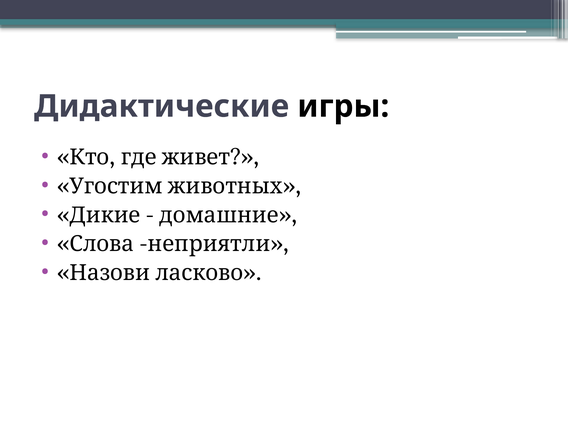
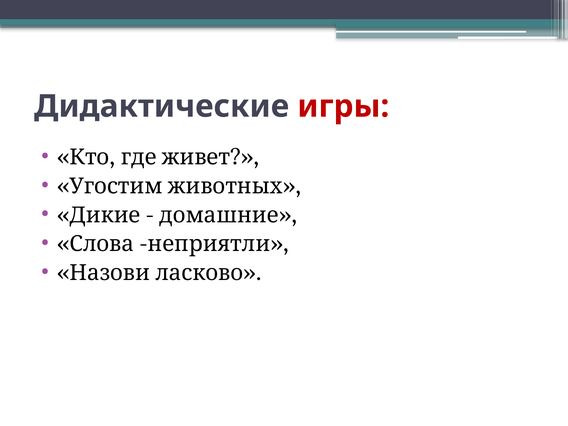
игры colour: black -> red
